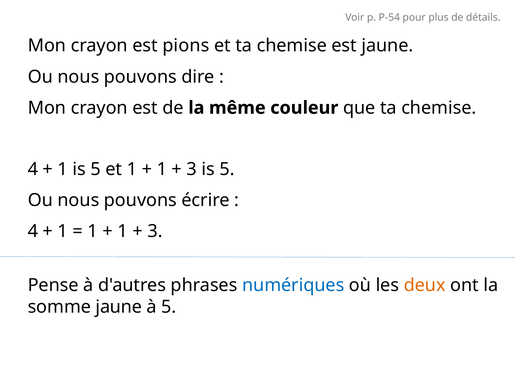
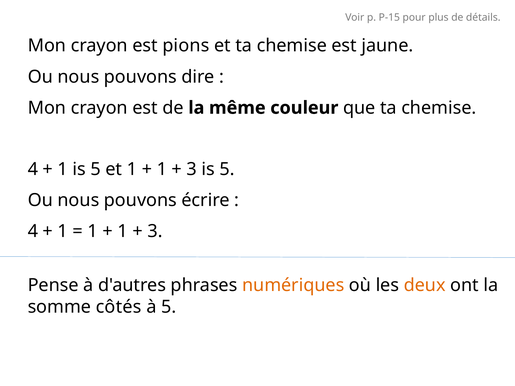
P-54: P-54 -> P-15
numériques colour: blue -> orange
somme jaune: jaune -> côtés
